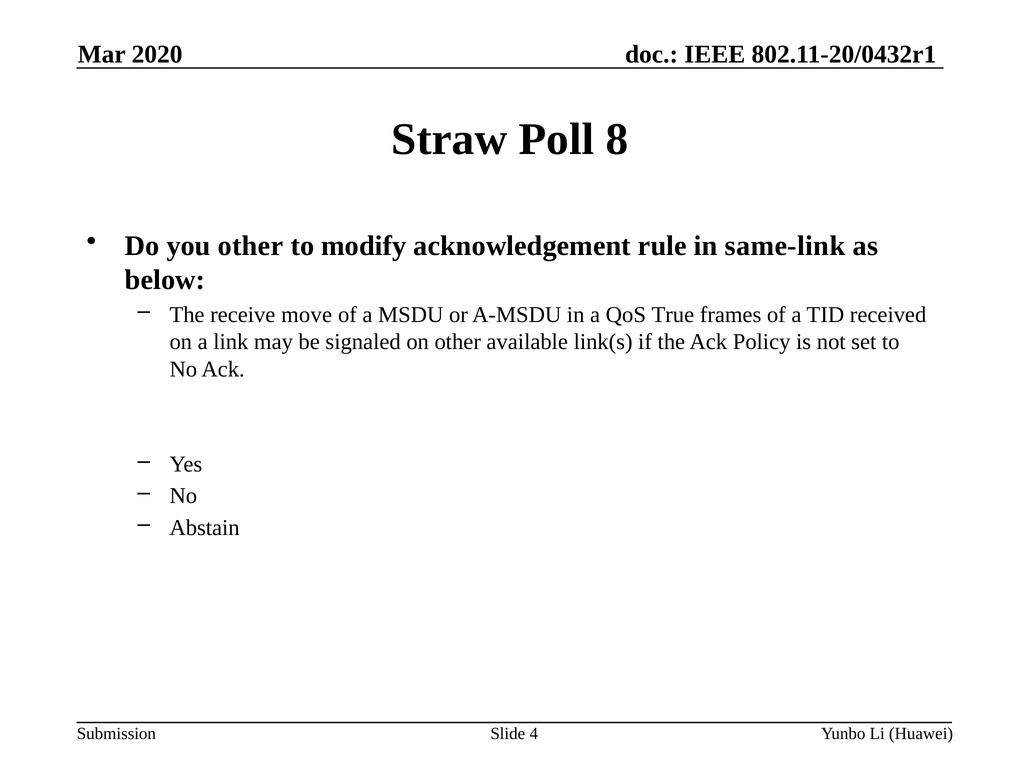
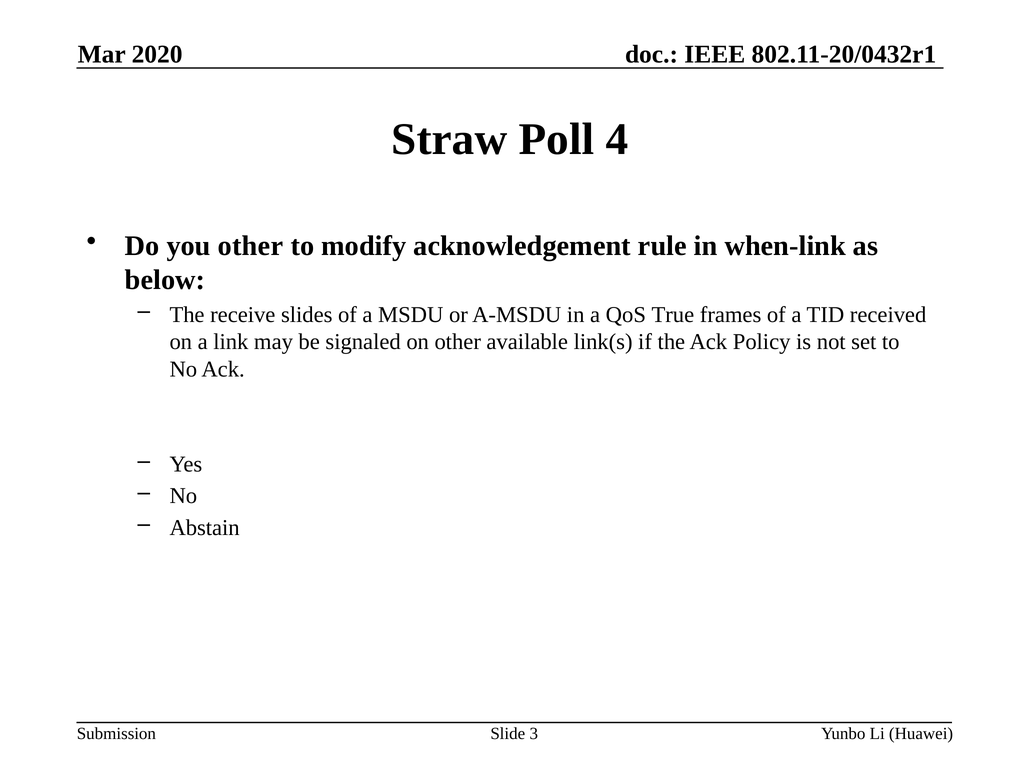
8: 8 -> 4
same-link: same-link -> when-link
move: move -> slides
4: 4 -> 3
